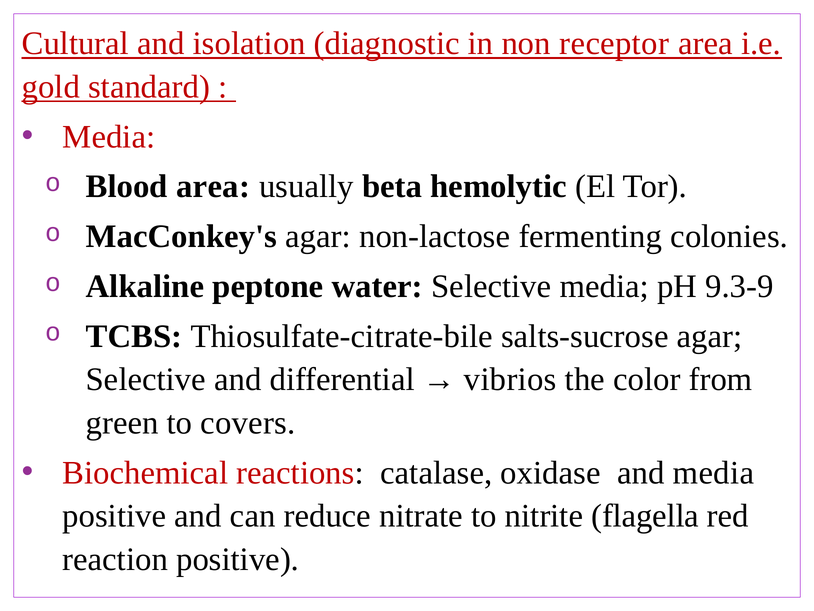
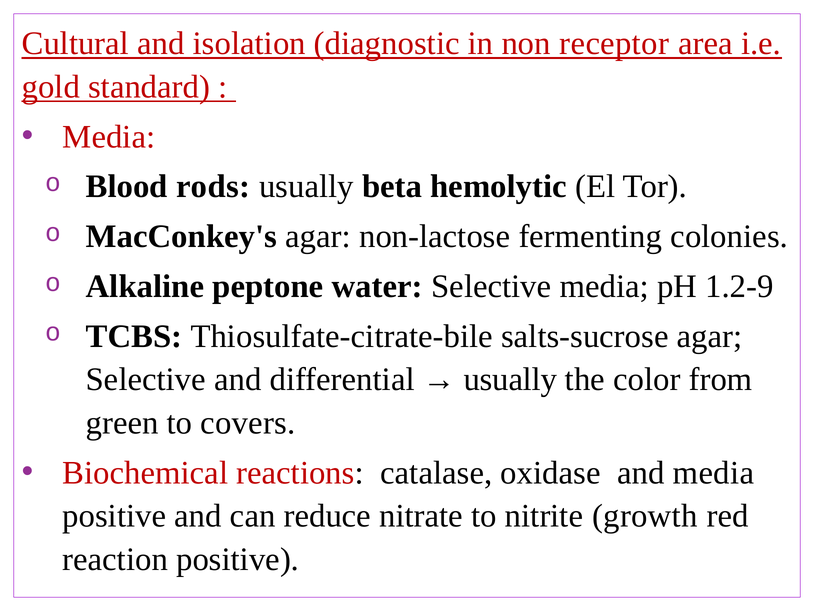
Blood area: area -> rods
9.3-9: 9.3-9 -> 1.2-9
vibrios at (510, 379): vibrios -> usually
flagella: flagella -> growth
